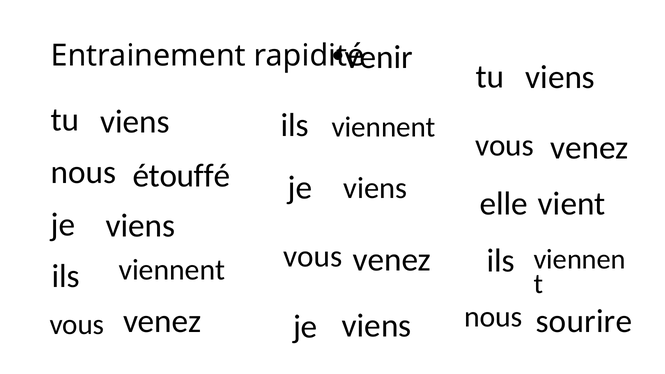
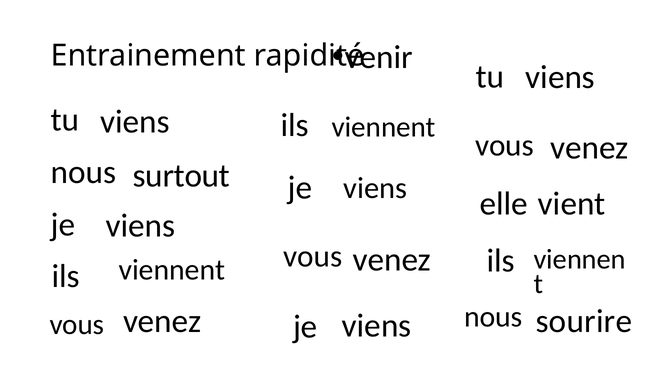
étouffé: étouffé -> surtout
